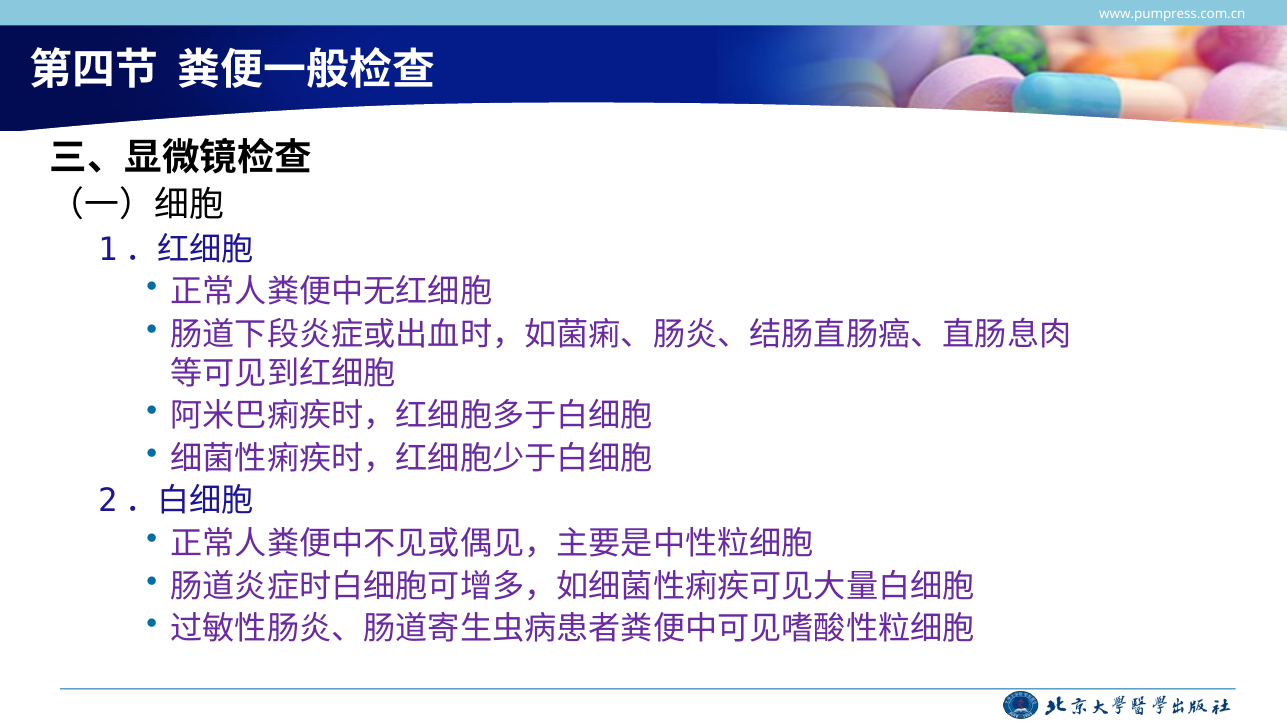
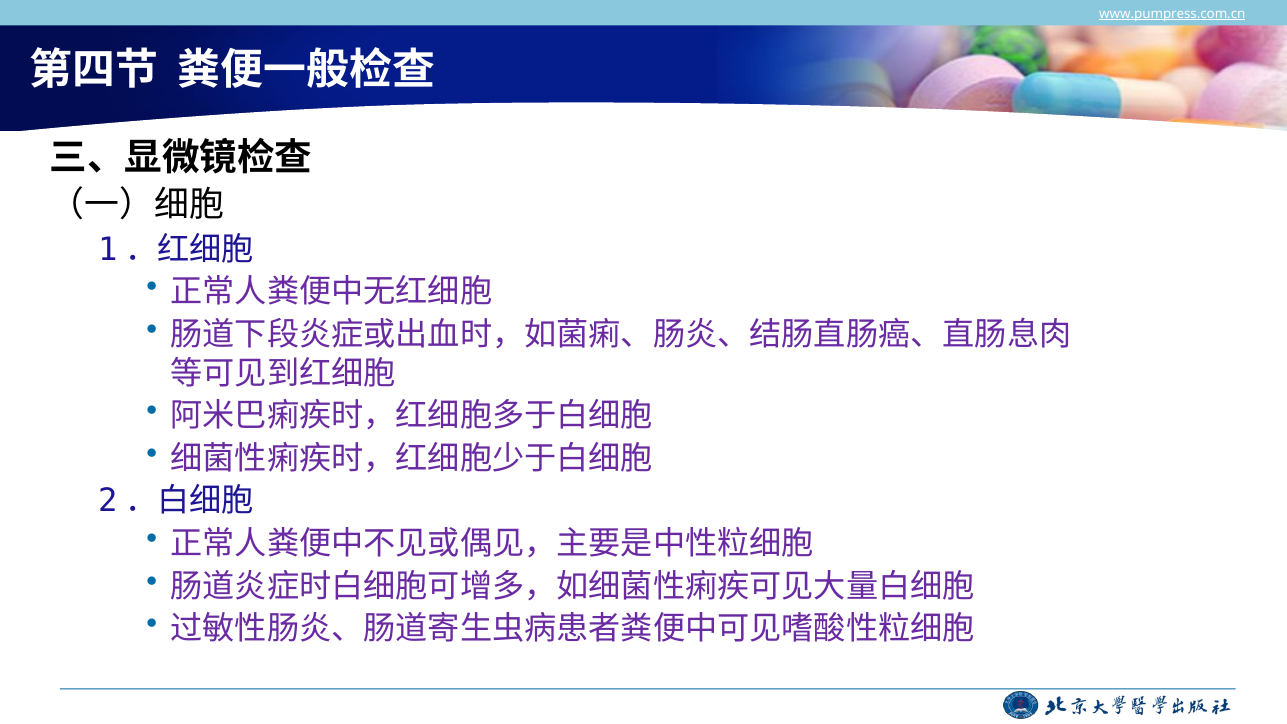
www.pumpress.com.cn underline: none -> present
